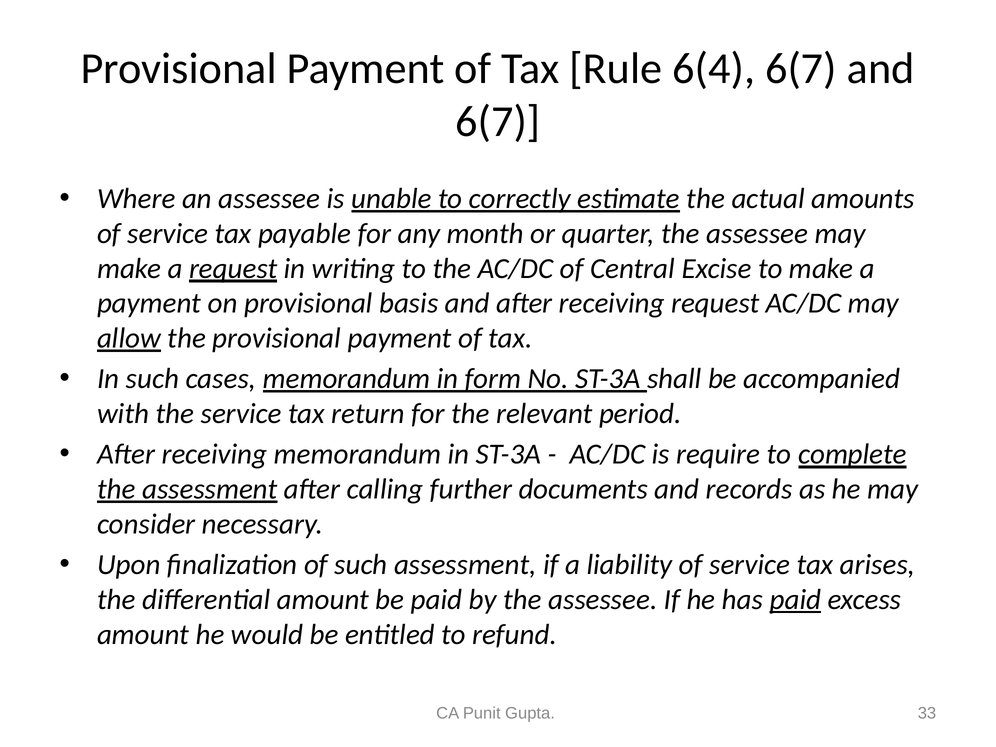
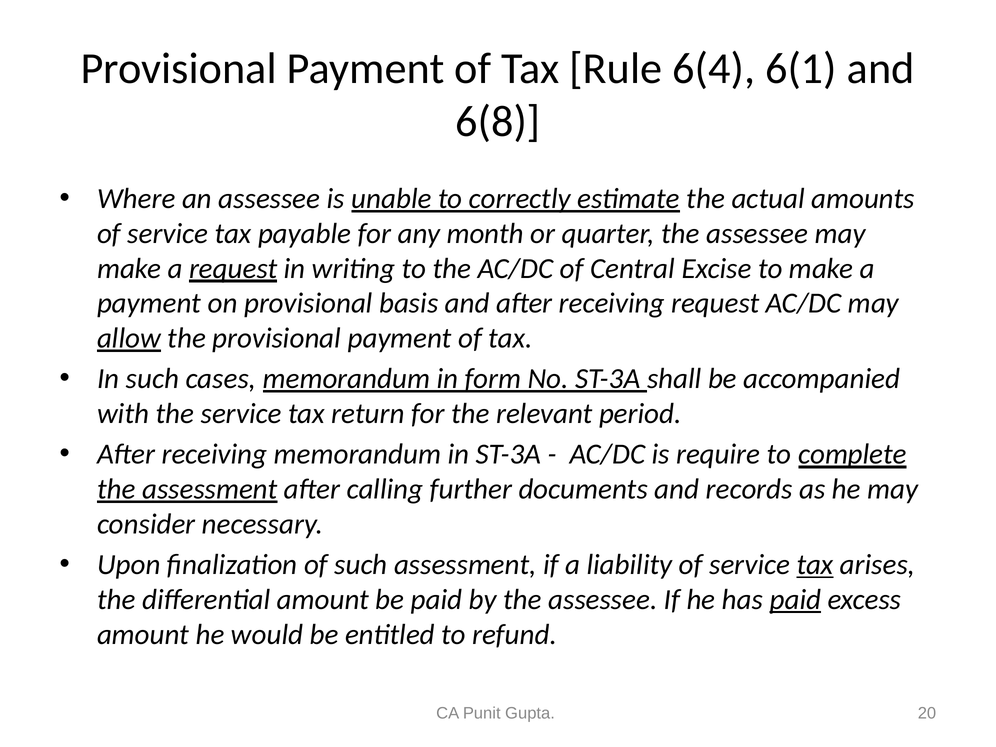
6(4 6(7: 6(7 -> 6(1
6(7 at (498, 122): 6(7 -> 6(8
tax at (815, 565) underline: none -> present
33: 33 -> 20
